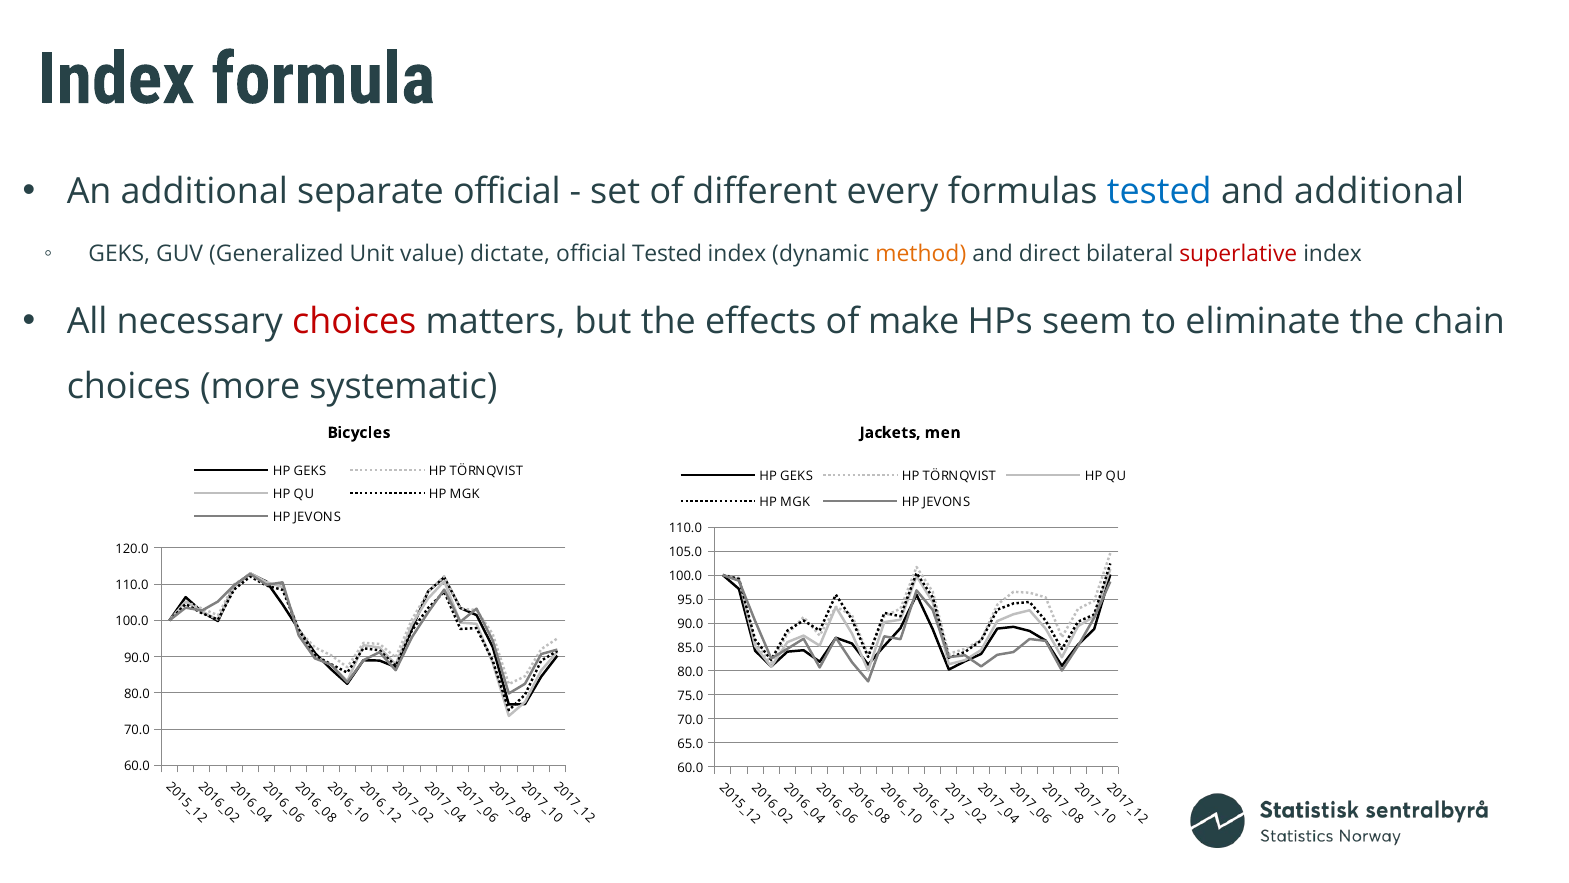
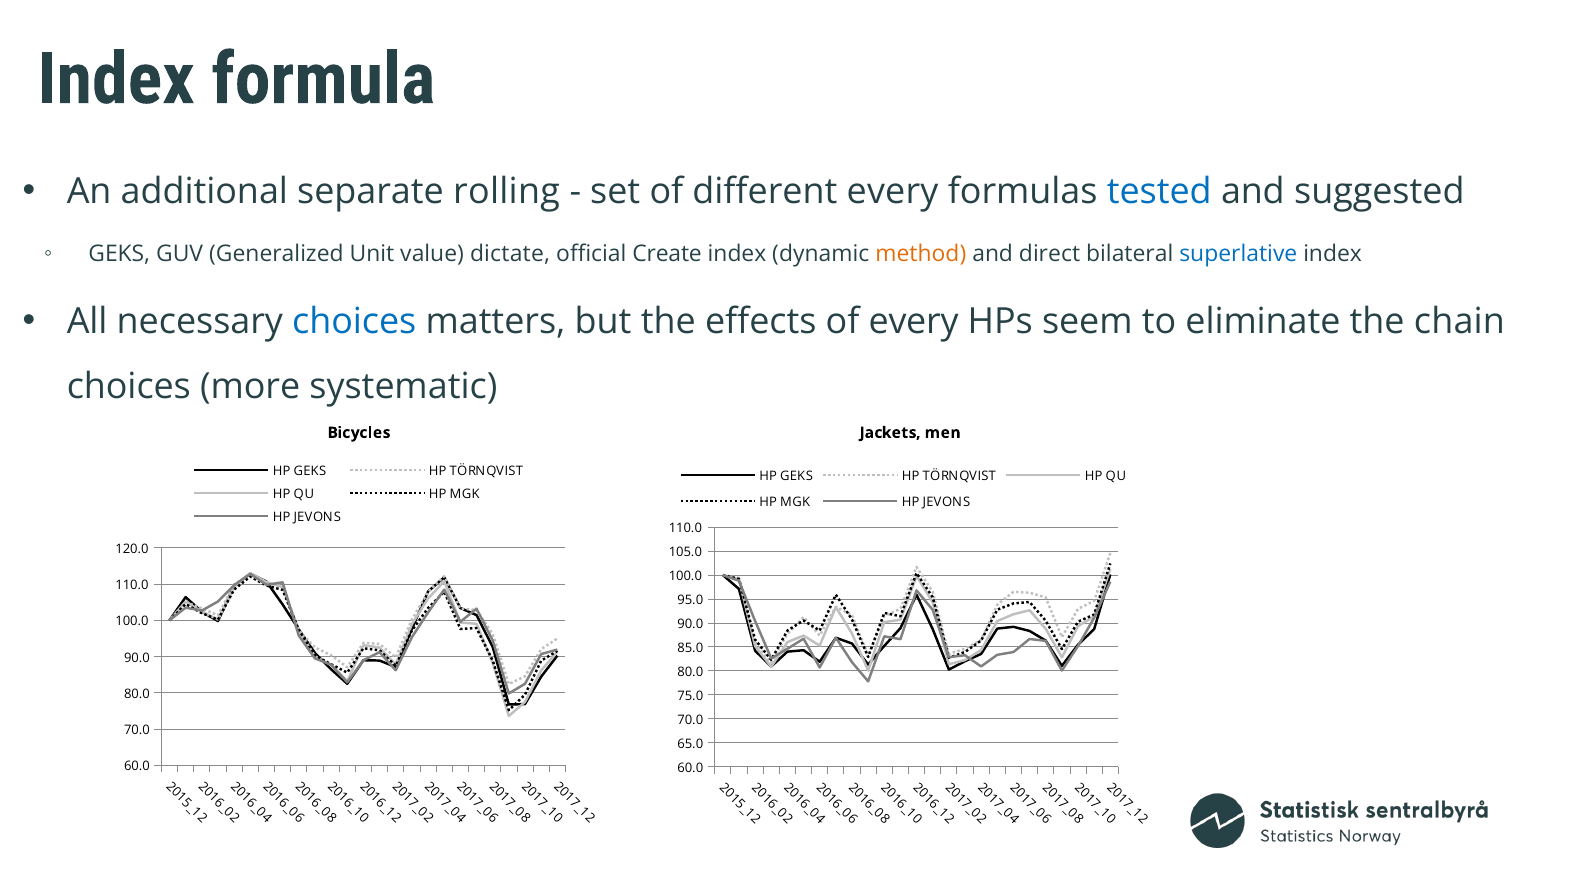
separate official: official -> rolling
and additional: additional -> suggested
official Tested: Tested -> Create
superlative colour: red -> blue
choices at (354, 322) colour: red -> blue
of make: make -> every
